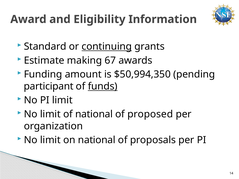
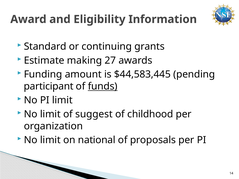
continuing underline: present -> none
67: 67 -> 27
$50,994,350: $50,994,350 -> $44,583,445
of national: national -> suggest
proposed: proposed -> childhood
